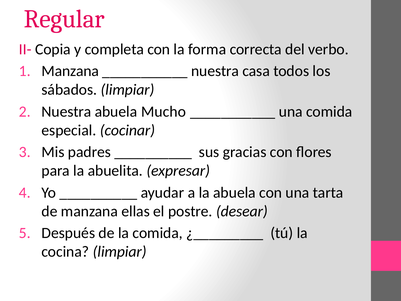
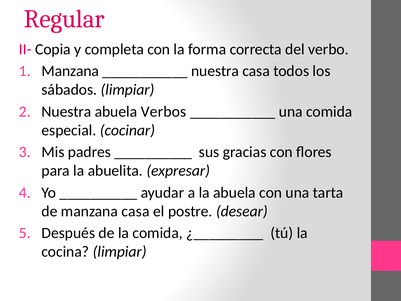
Mucho: Mucho -> Verbos
manzana ellas: ellas -> casa
